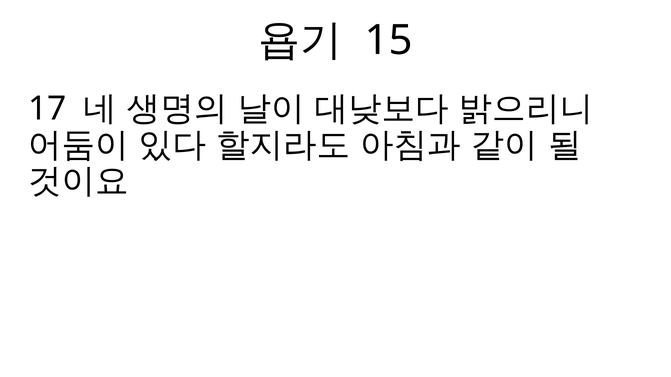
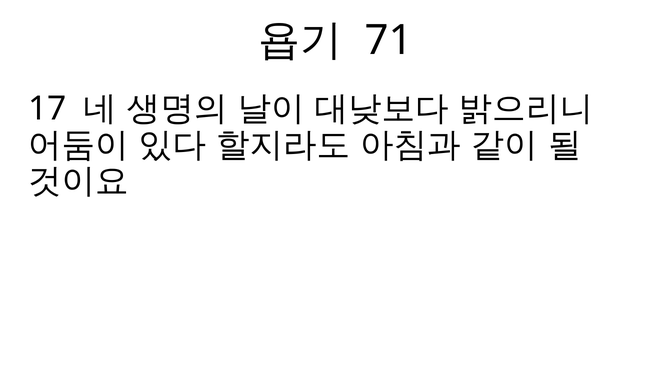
15: 15 -> 71
